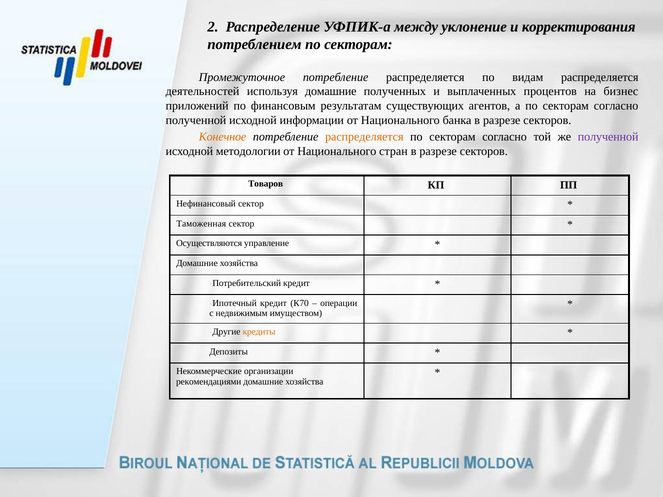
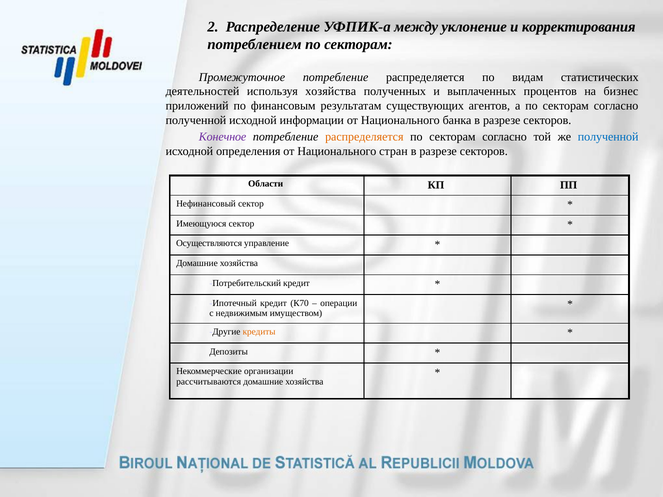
видам распределяется: распределяется -> статистических
используя домашние: домашние -> хозяйства
Конечное colour: orange -> purple
полученной at (608, 137) colour: purple -> blue
методологии: методологии -> определения
Товаров: Товаров -> Области
Таможенная: Таможенная -> Имеющуюся
рекомендациями: рекомендациями -> рассчитываются
